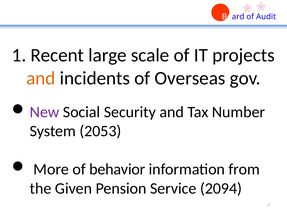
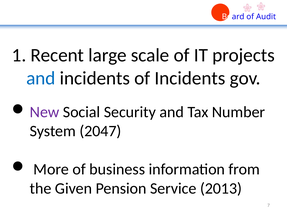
and at (41, 78) colour: orange -> blue
of Overseas: Overseas -> Incidents
2053: 2053 -> 2047
behavior: behavior -> business
2094: 2094 -> 2013
